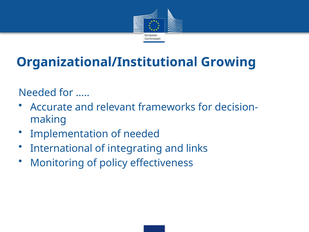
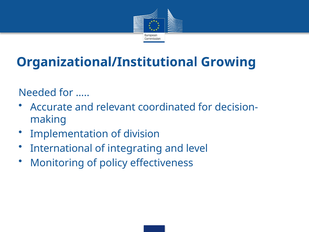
frameworks: frameworks -> coordinated
of needed: needed -> division
links: links -> level
